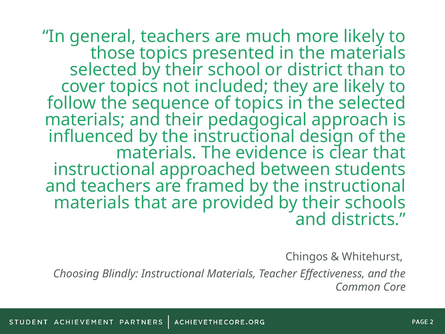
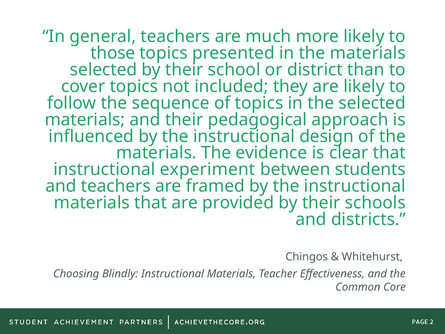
approached: approached -> experiment
